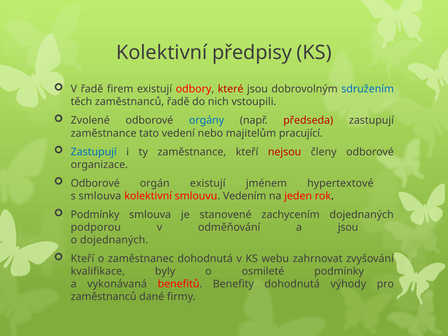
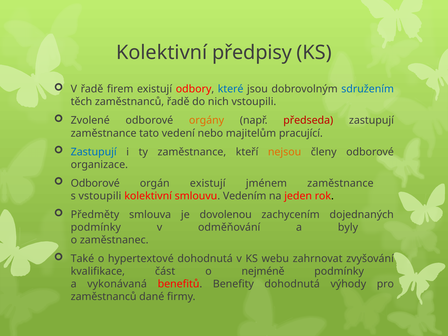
které colour: red -> blue
orgány colour: blue -> orange
nejsou colour: red -> orange
jménem hypertextové: hypertextové -> zaměstnance
s smlouva: smlouva -> vstoupili
Podmínky at (95, 215): Podmínky -> Předměty
stanovené: stanovené -> dovolenou
podporou at (96, 227): podporou -> podmínky
a jsou: jsou -> byly
o dojednaných: dojednaných -> zaměstnanec
Kteří at (82, 259): Kteří -> Také
zaměstnanec: zaměstnanec -> hypertextové
byly: byly -> část
osmileté: osmileté -> nejméně
